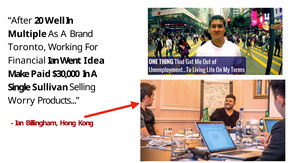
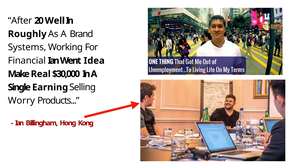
Multiple: Multiple -> Roughly
Toronto: Toronto -> Systems
Paid: Paid -> Real
Sullivan: Sullivan -> Earning
